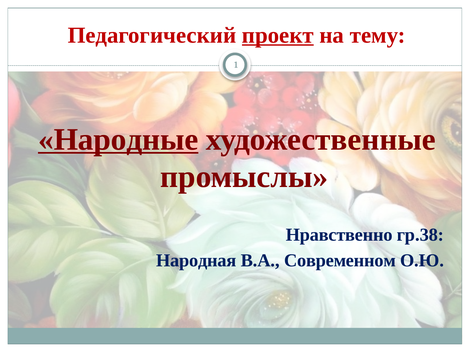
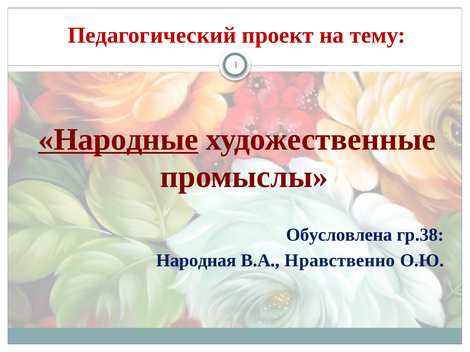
проект underline: present -> none
Нравственно: Нравственно -> Обусловлена
Современном: Современном -> Нравственно
